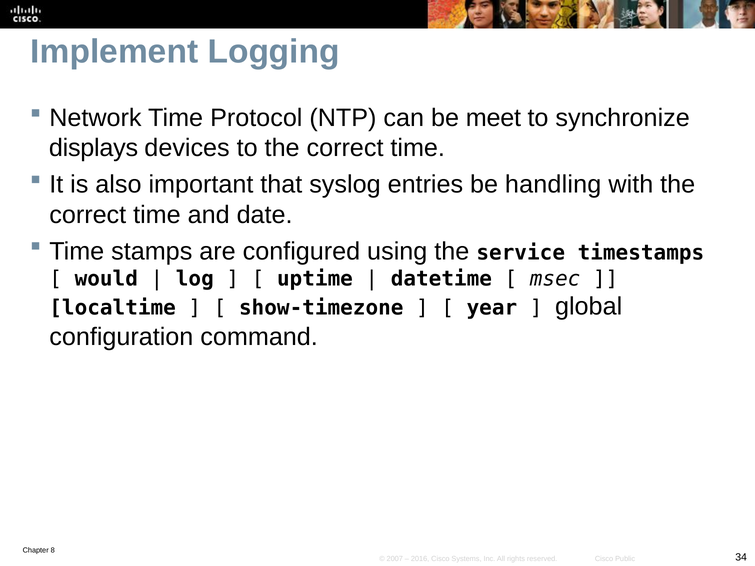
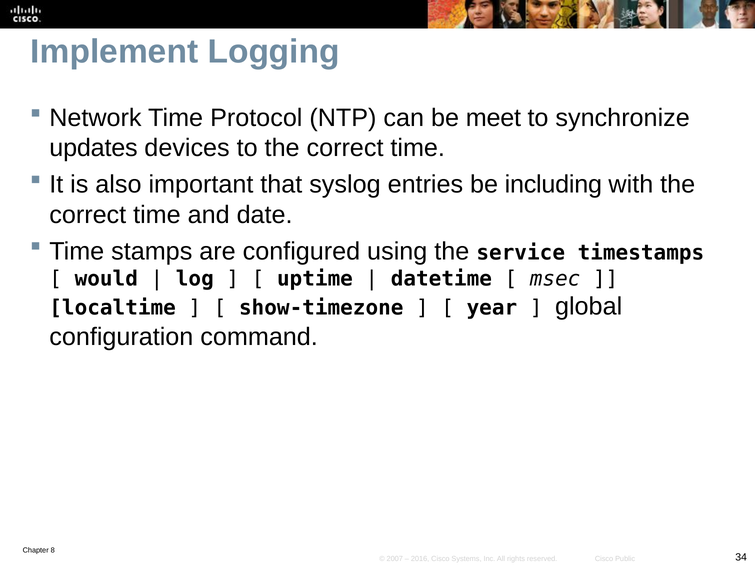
displays: displays -> updates
handling: handling -> including
